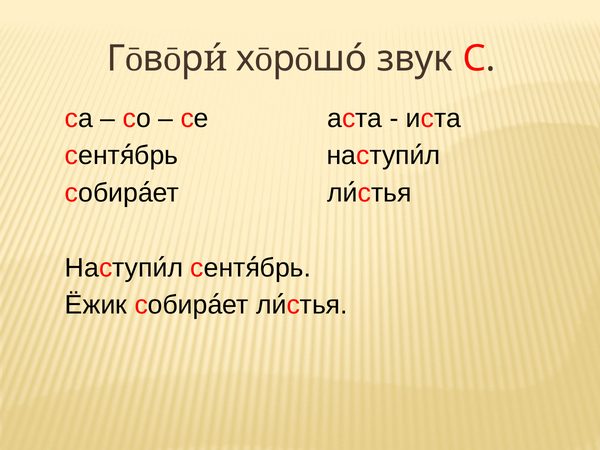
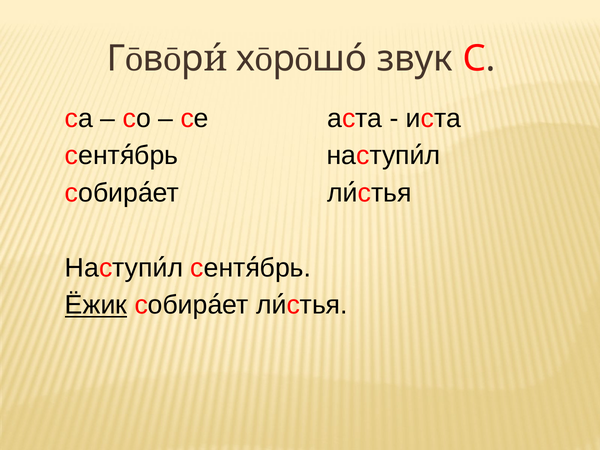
Ёжик underline: none -> present
